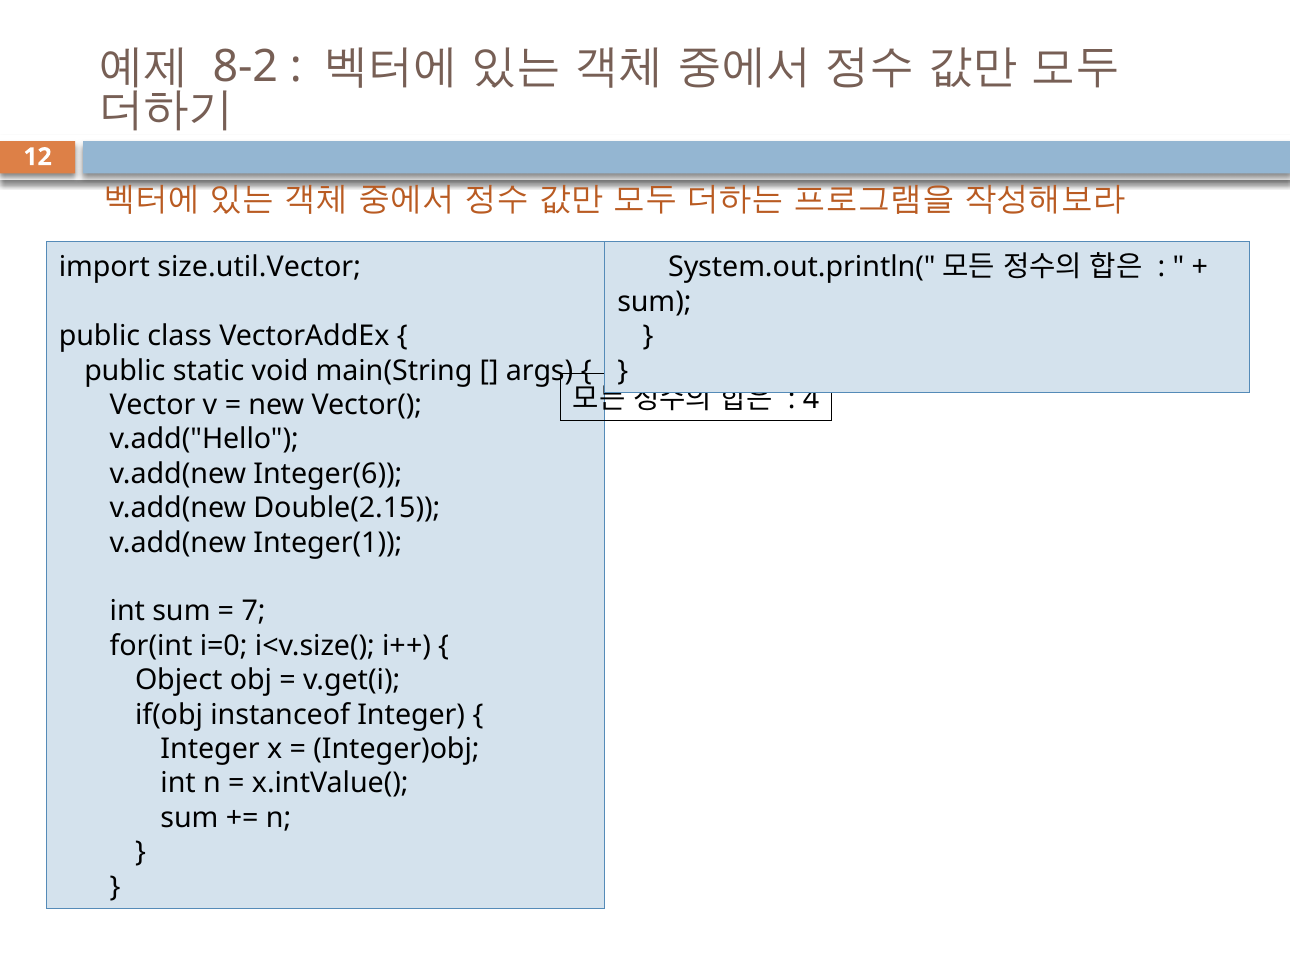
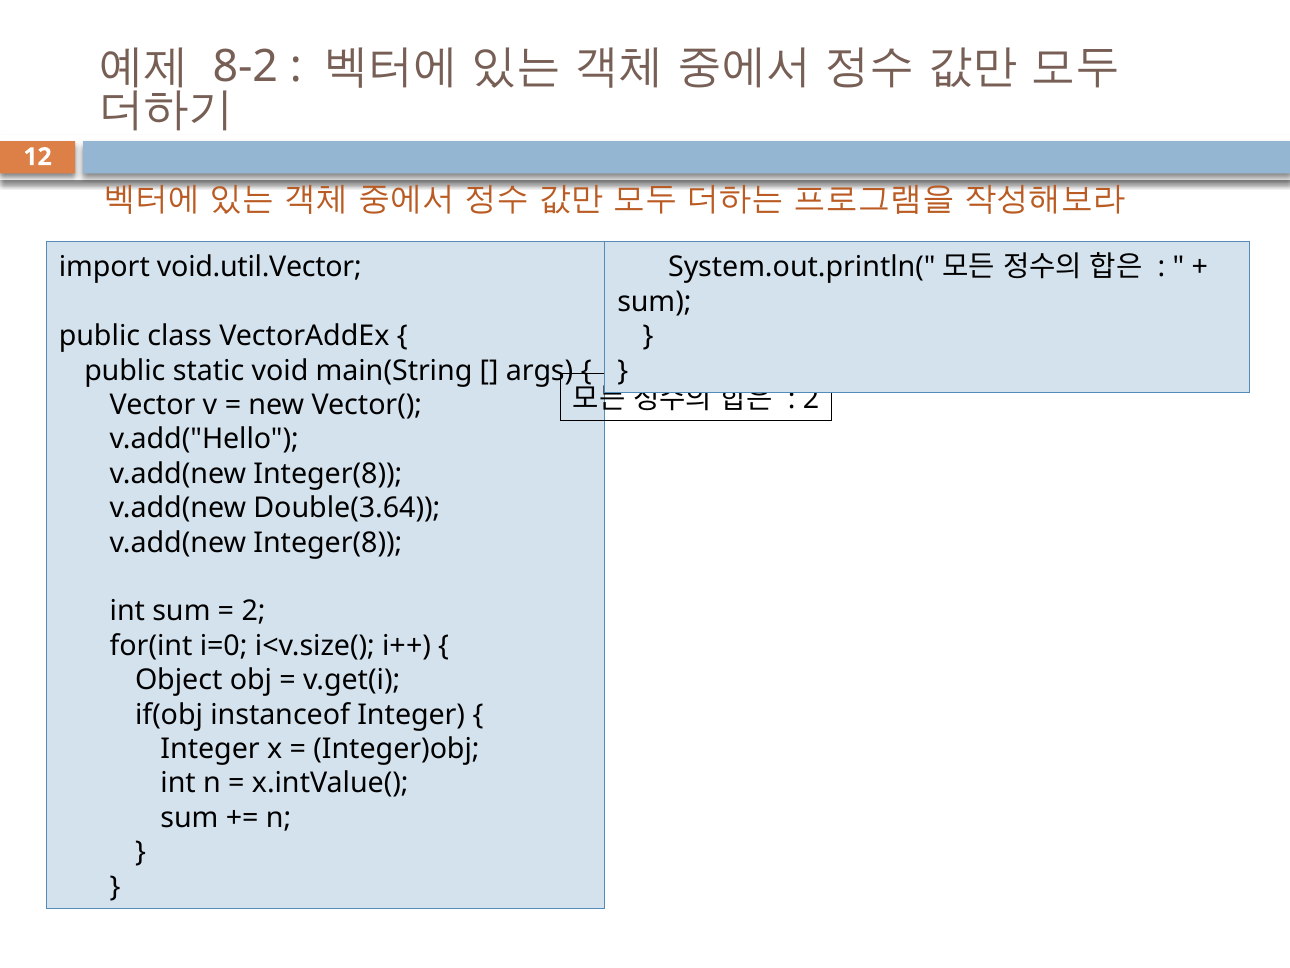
size.util.Vector: size.util.Vector -> void.util.Vector
4 at (811, 398): 4 -> 2
Integer(6 at (328, 474): Integer(6 -> Integer(8
Double(2.15: Double(2.15 -> Double(3.64
Integer(1 at (328, 542): Integer(1 -> Integer(8
7 at (254, 611): 7 -> 2
